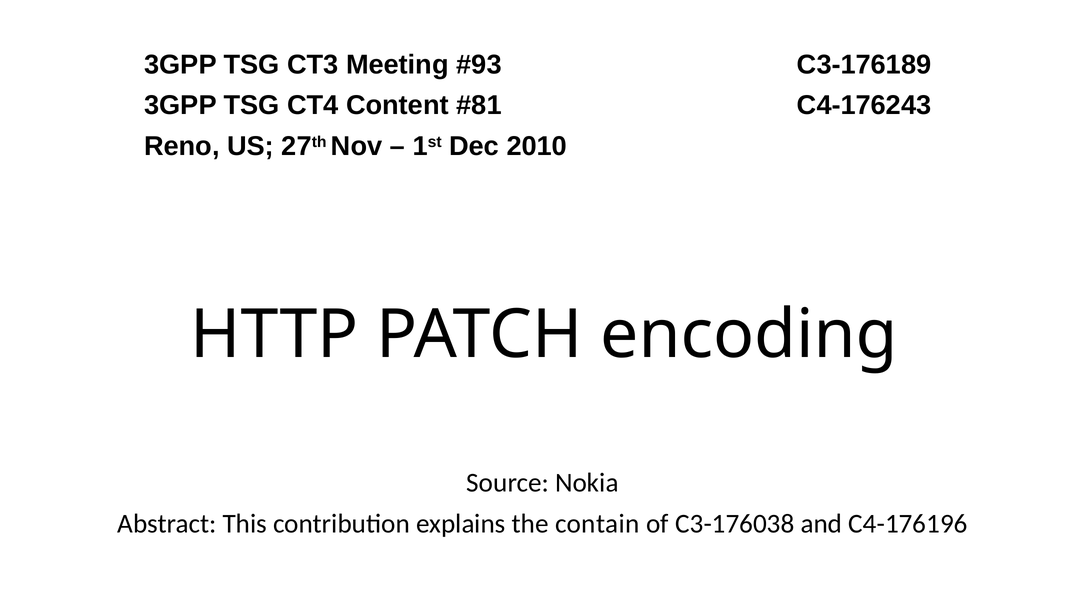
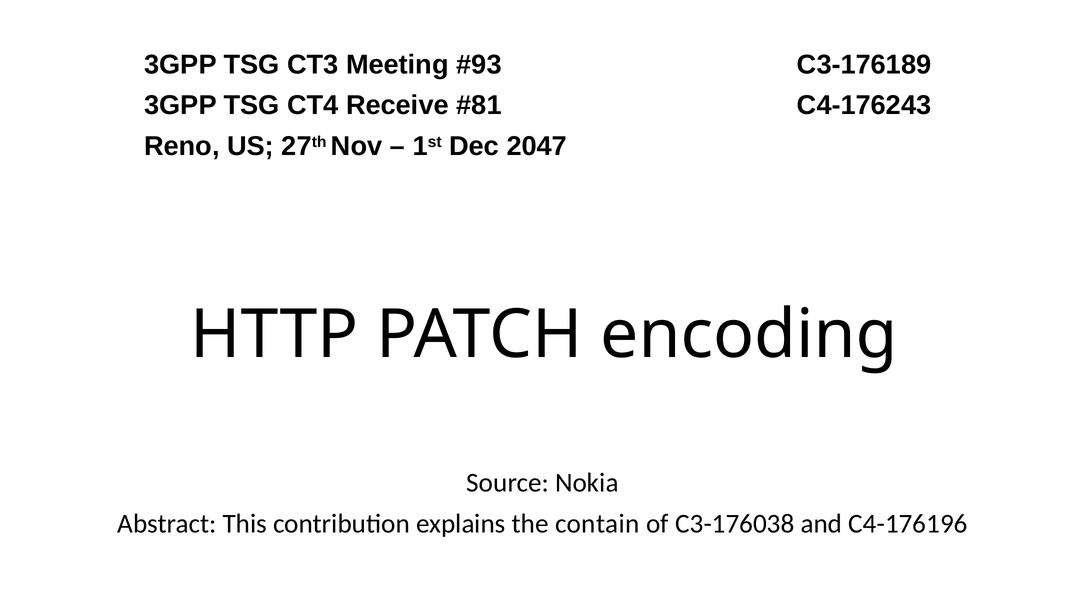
Content: Content -> Receive
2010: 2010 -> 2047
